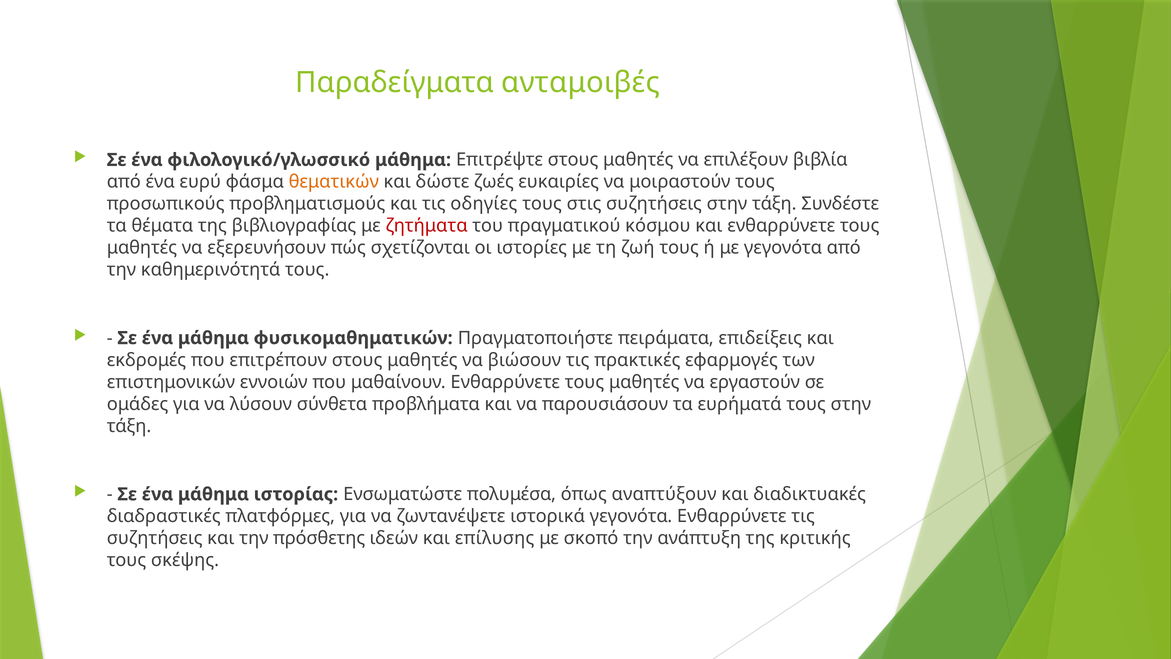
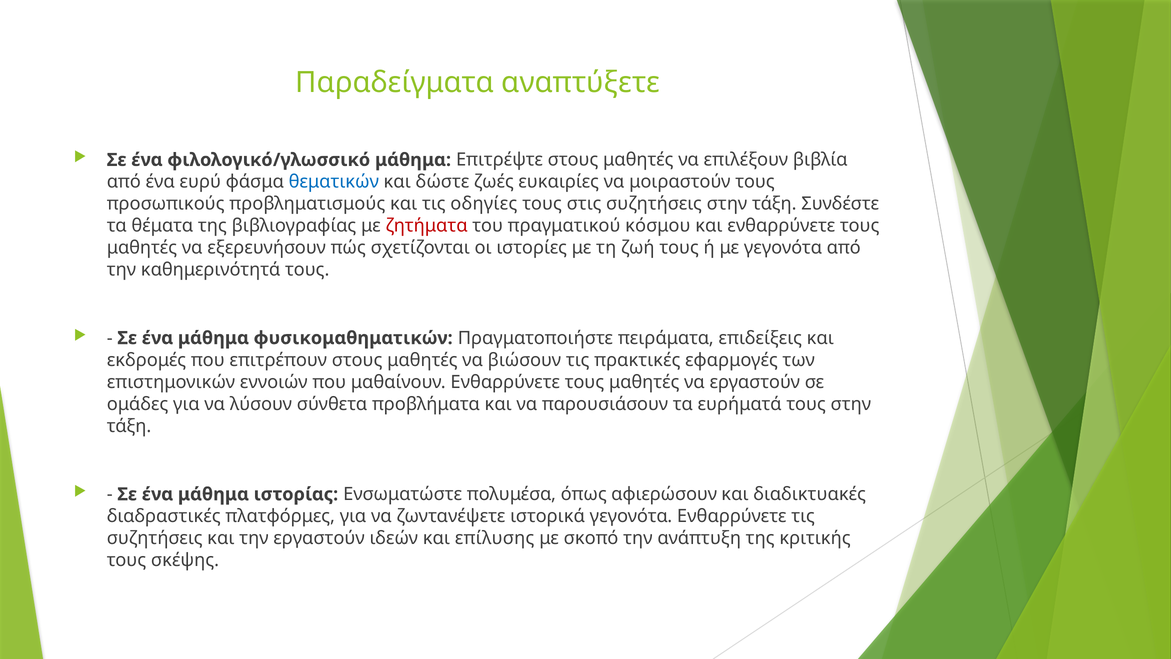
ανταμοιβές: ανταμοιβές -> αναπτύξετε
θεματικών colour: orange -> blue
αναπτύξουν: αναπτύξουν -> αφιερώσουν
την πρόσθετης: πρόσθετης -> εργαστούν
